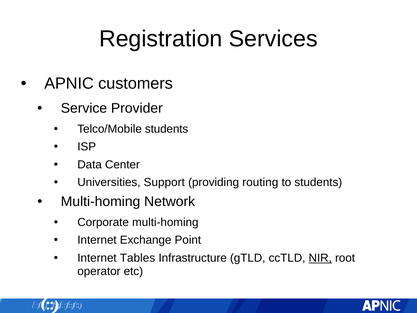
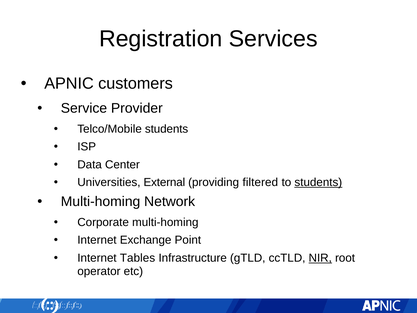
Support: Support -> External
routing: routing -> filtered
students at (318, 182) underline: none -> present
